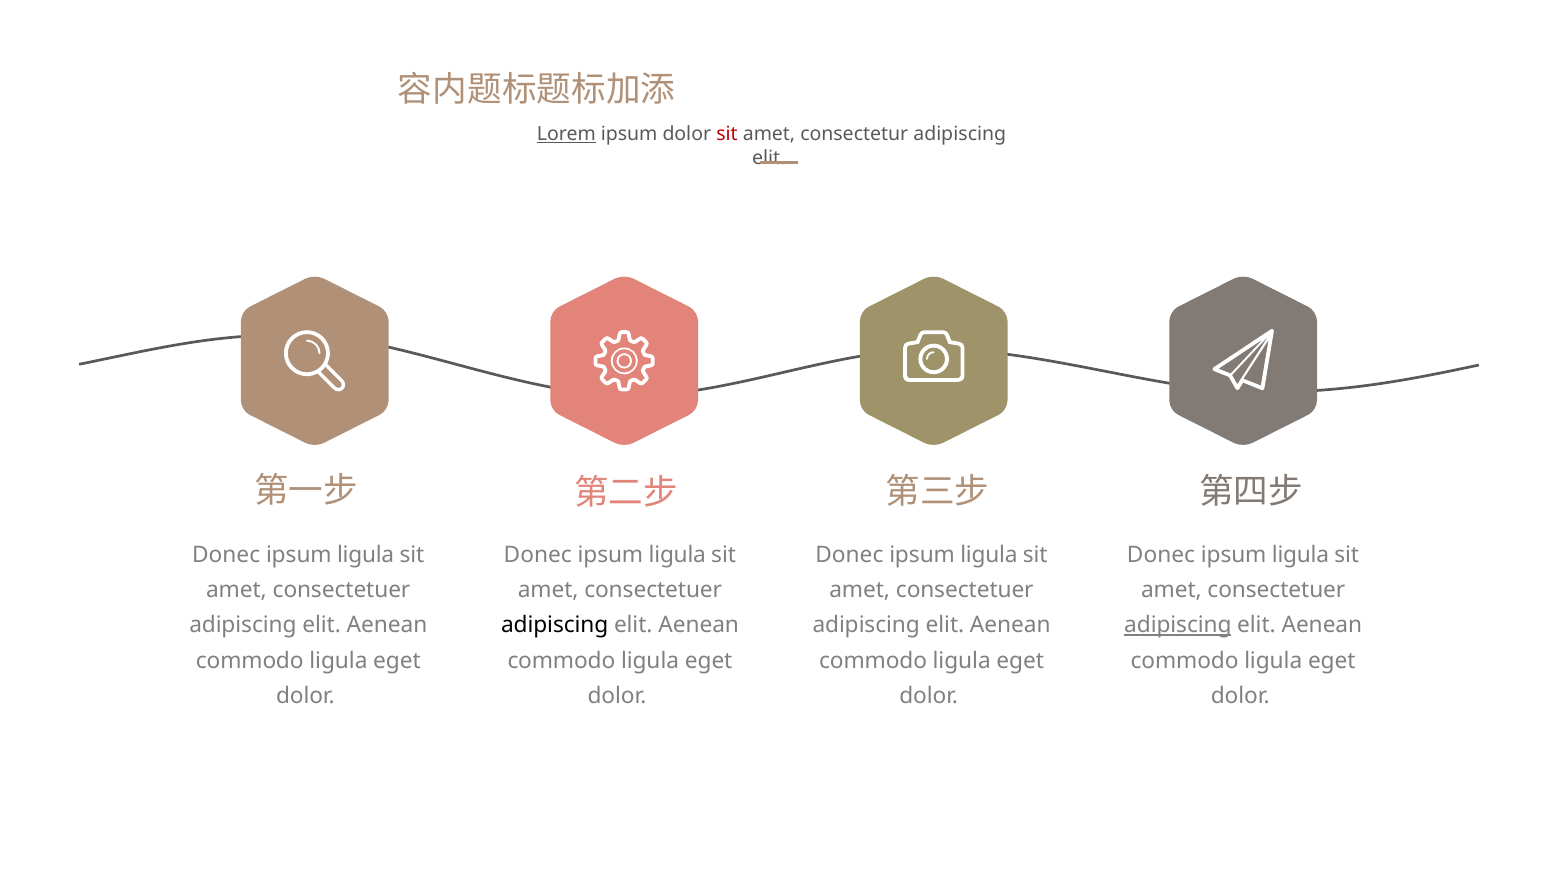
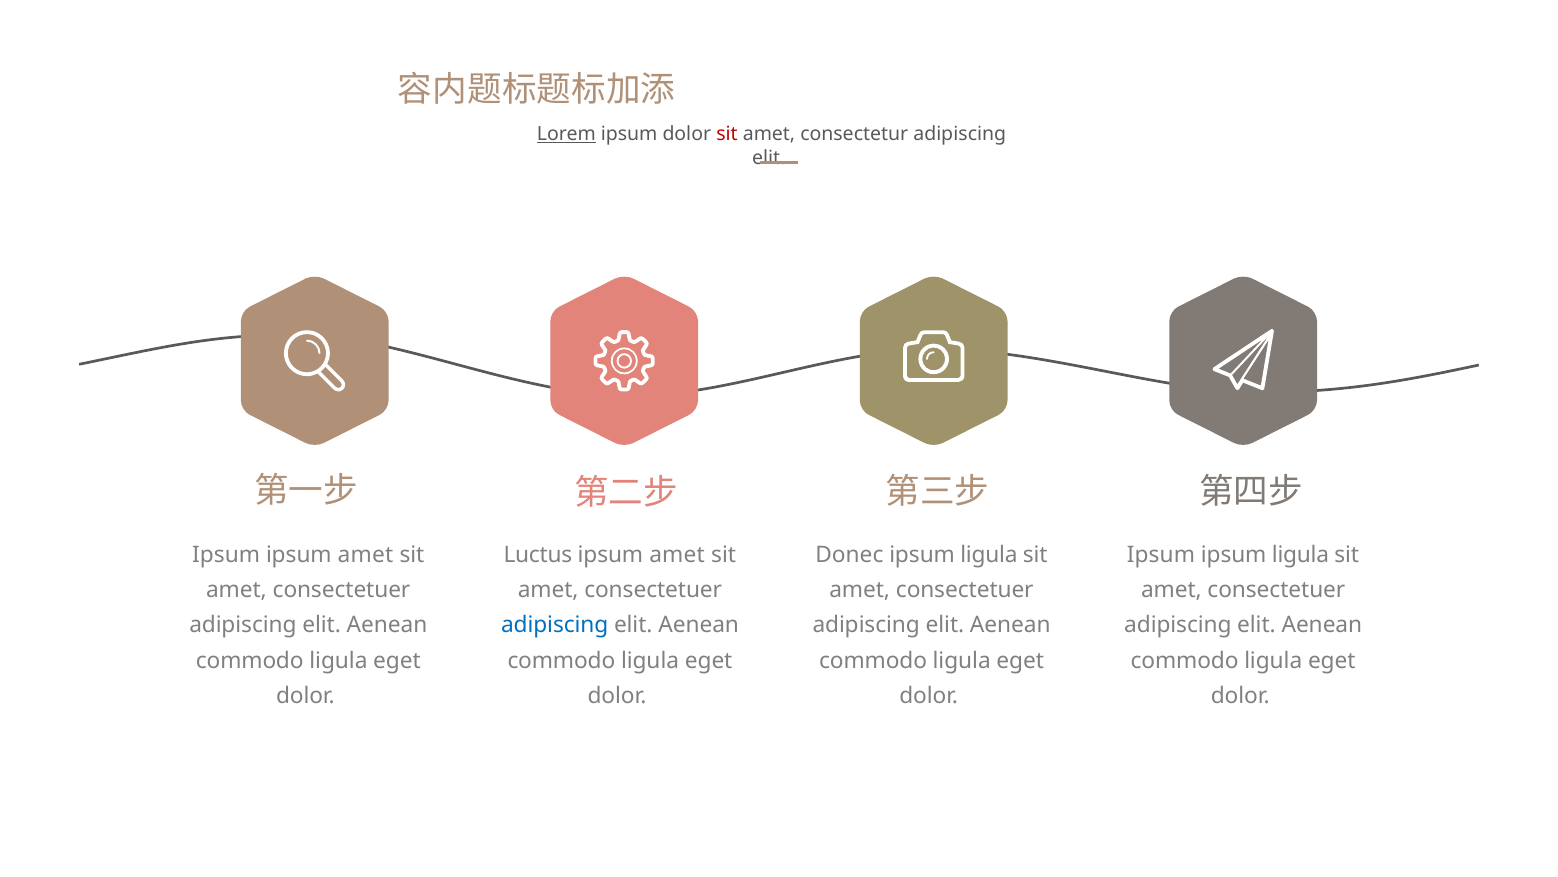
Donec at (226, 554): Donec -> Ipsum
ligula at (366, 554): ligula -> amet
Donec at (538, 554): Donec -> Luctus
ligula at (677, 554): ligula -> amet
Donec at (1161, 554): Donec -> Ipsum
adipiscing at (555, 625) colour: black -> blue
adipiscing at (1178, 625) underline: present -> none
